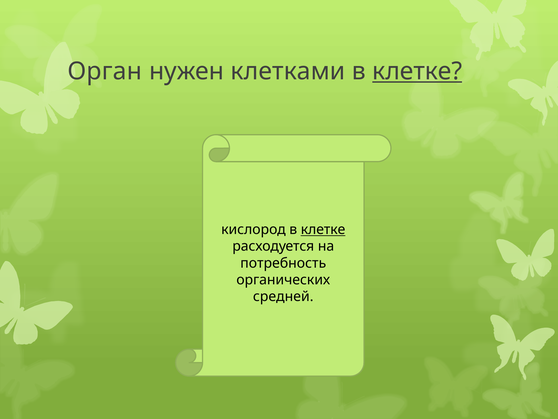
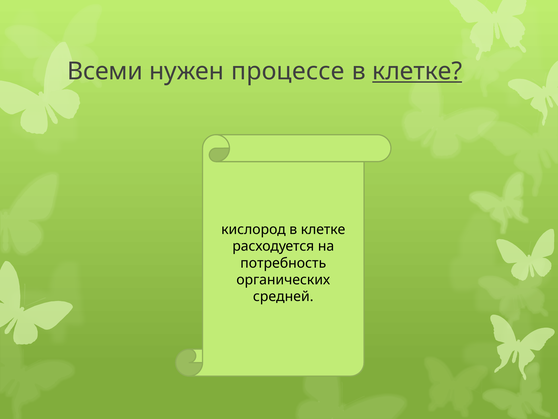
Орган: Орган -> Всеми
клетками: клетками -> процессе
клетке at (323, 229) underline: present -> none
